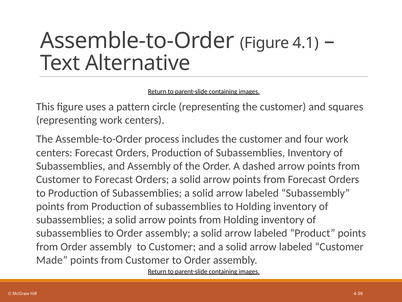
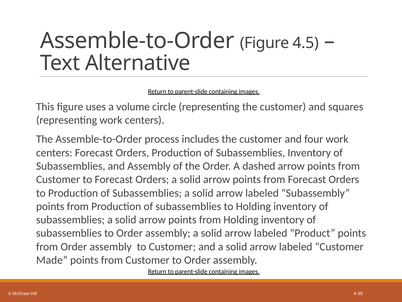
4.1: 4.1 -> 4.5
pattern: pattern -> volume
